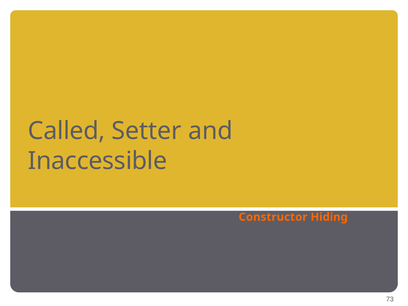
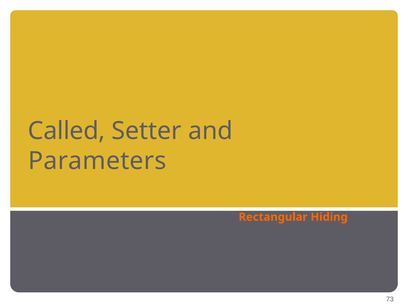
Inaccessible: Inaccessible -> Parameters
Constructor: Constructor -> Rectangular
